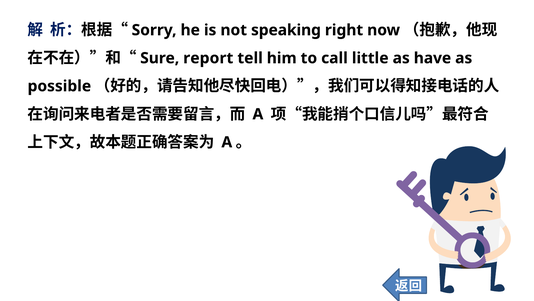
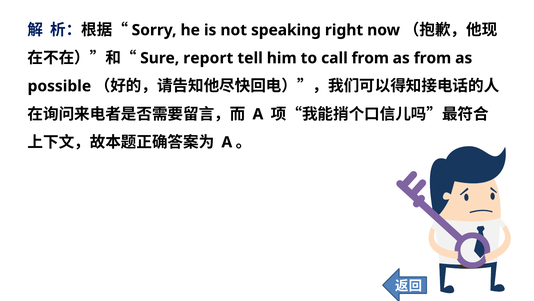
call little: little -> from
as have: have -> from
